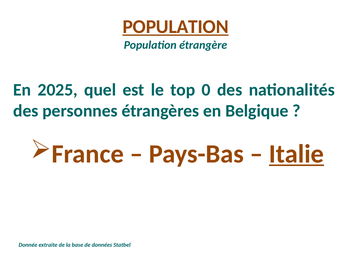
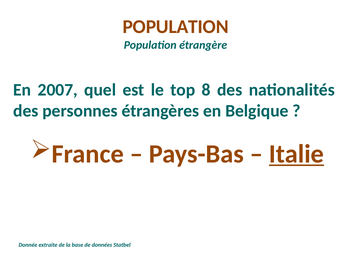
POPULATION at (176, 27) underline: present -> none
2025: 2025 -> 2007
0: 0 -> 8
